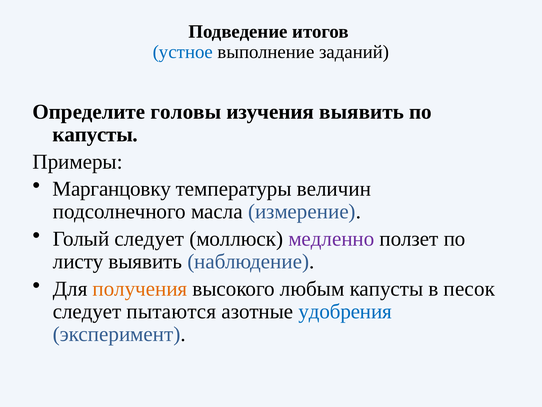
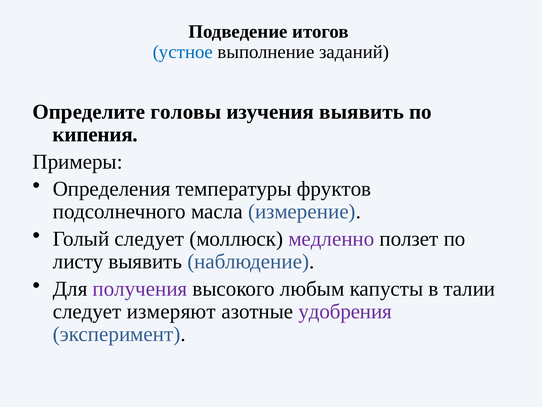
капусты at (95, 134): капусты -> кипения
Марганцовку: Марганцовку -> Определения
величин: величин -> фруктов
получения colour: orange -> purple
песок: песок -> талии
пытаются: пытаются -> измеряют
удобрения colour: blue -> purple
